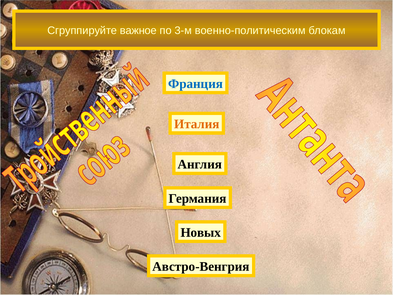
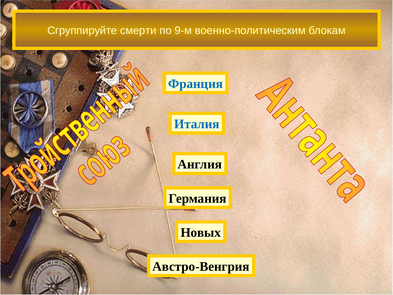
важное: важное -> смерти
3-м: 3-м -> 9-м
Италия colour: orange -> blue
